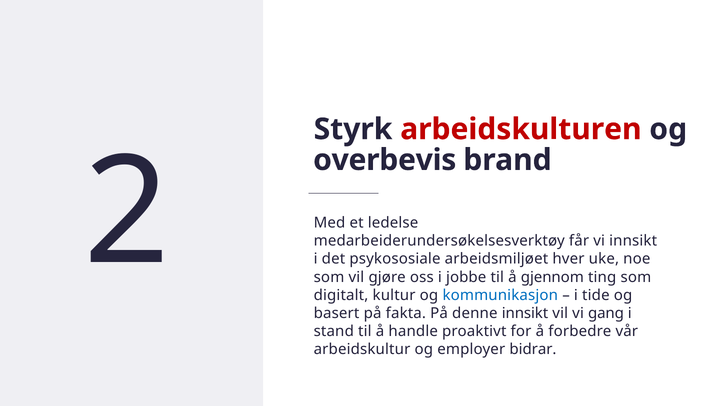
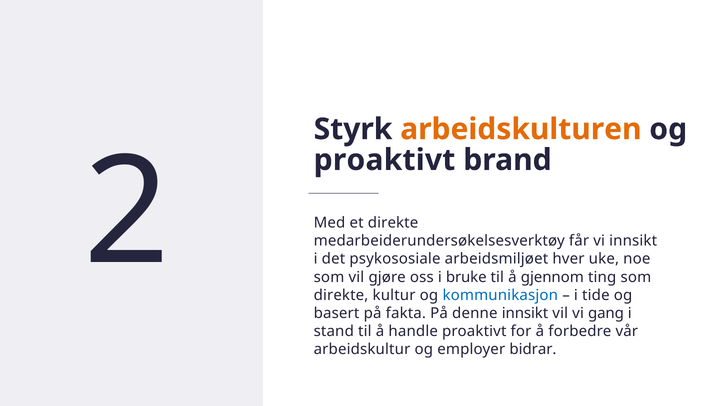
arbeidskulturen colour: red -> orange
overbevis at (385, 160): overbevis -> proaktivt
et ledelse: ledelse -> direkte
jobbe: jobbe -> bruke
digitalt at (341, 295): digitalt -> direkte
